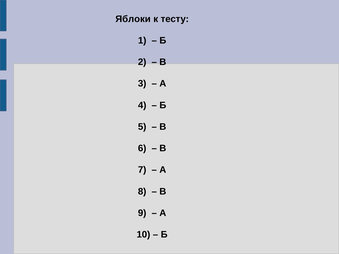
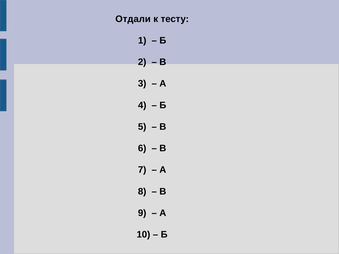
Яблоки: Яблоки -> Отдали
